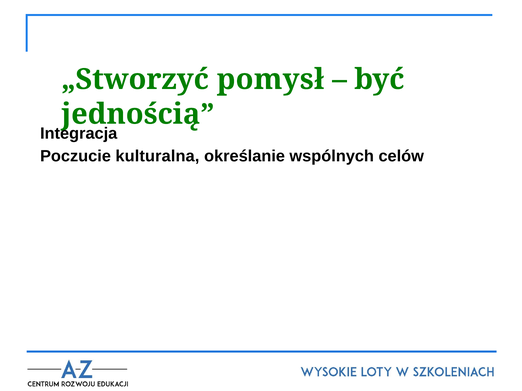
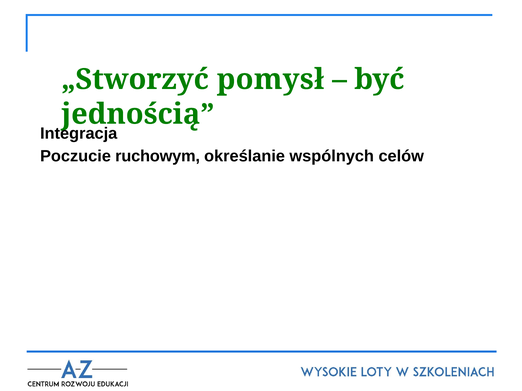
kulturalna: kulturalna -> ruchowym
